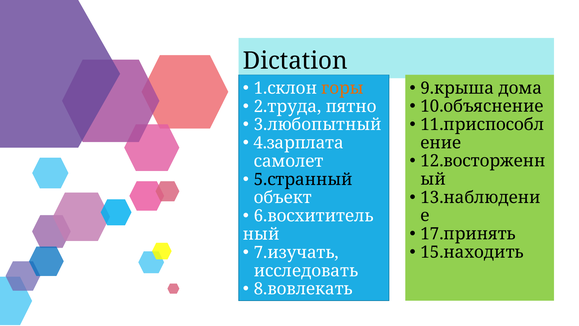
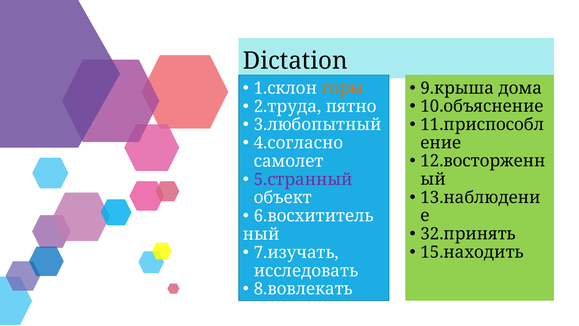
4.зарплата: 4.зарплата -> 4.согласно
5.странный colour: black -> purple
17.принять: 17.принять -> 32.принять
